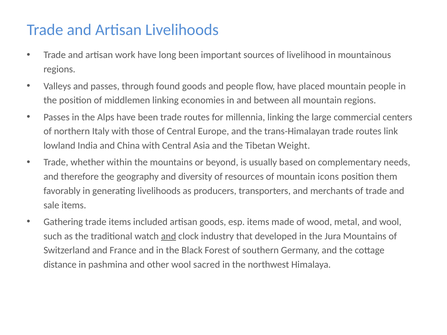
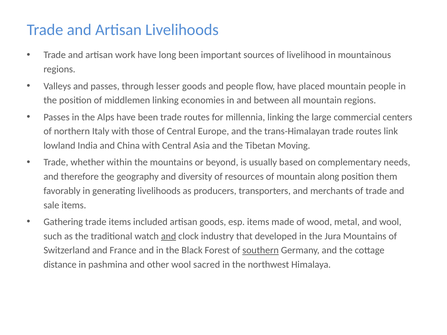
found: found -> lesser
Weight: Weight -> Moving
icons: icons -> along
southern underline: none -> present
